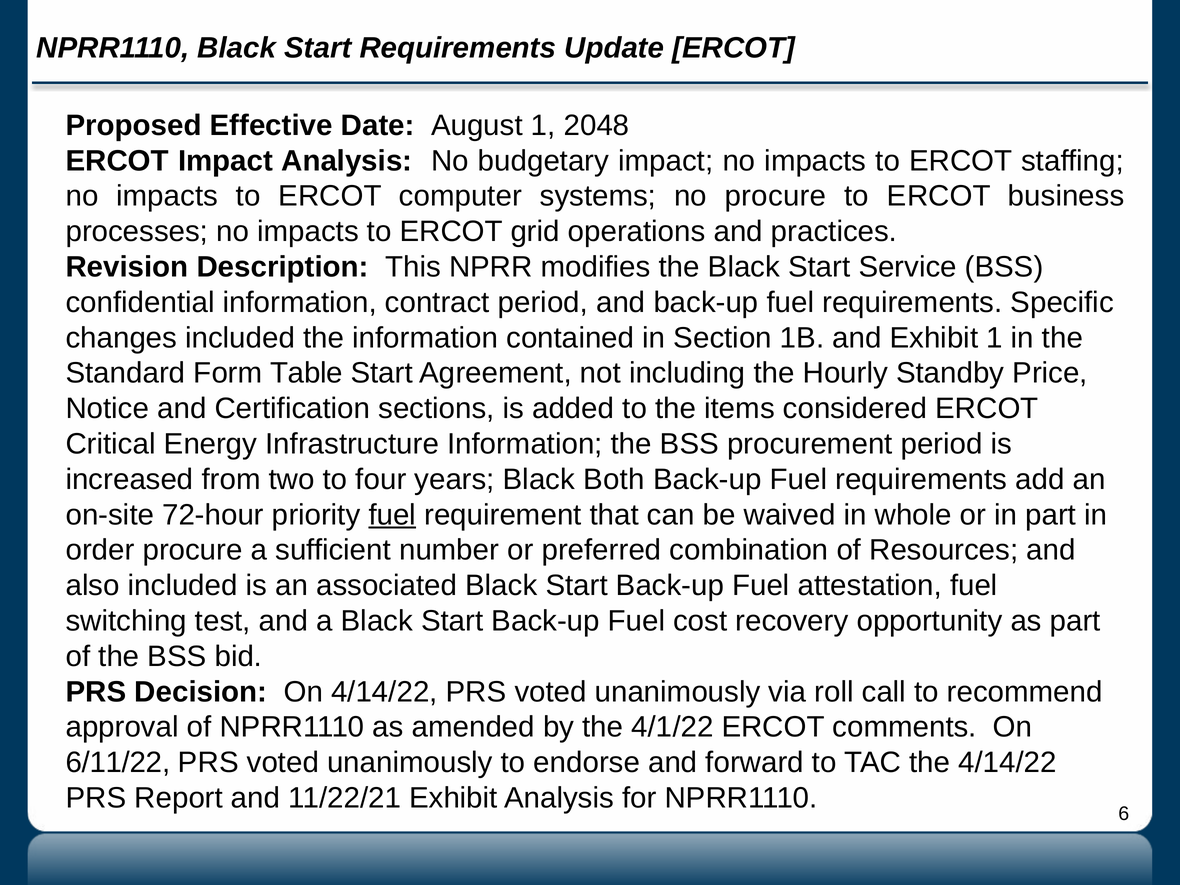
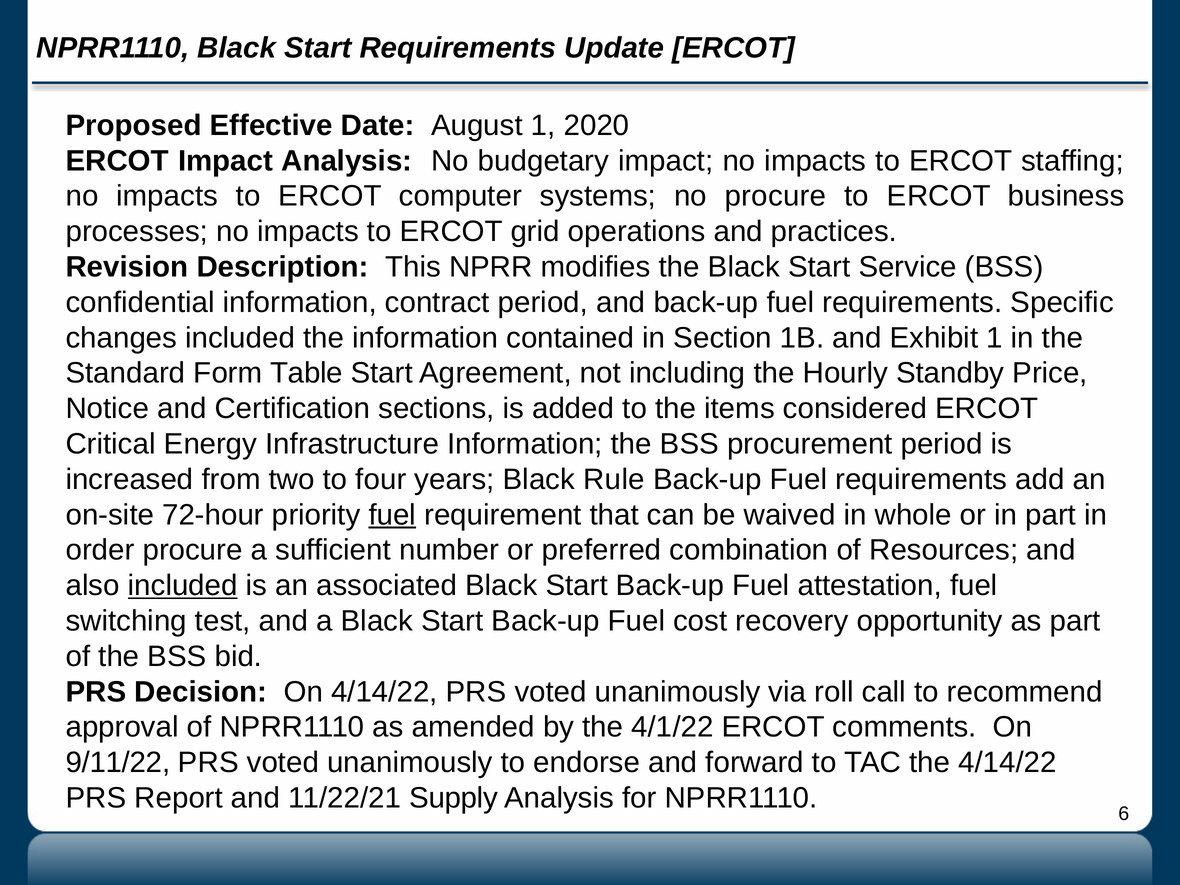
2048: 2048 -> 2020
Both: Both -> Rule
included at (183, 586) underline: none -> present
6/11/22: 6/11/22 -> 9/11/22
11/22/21 Exhibit: Exhibit -> Supply
